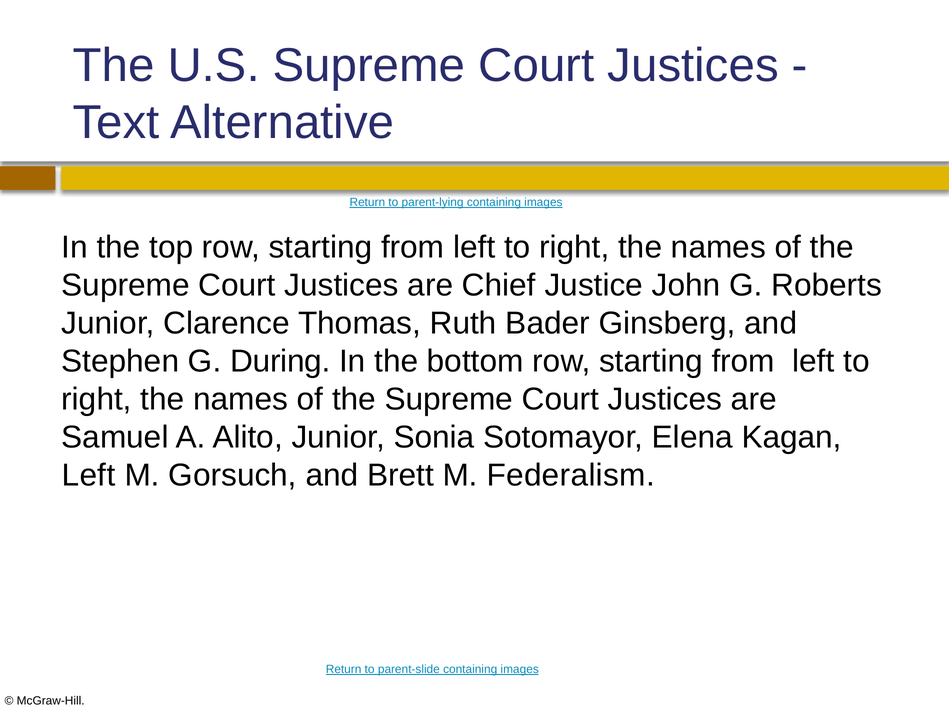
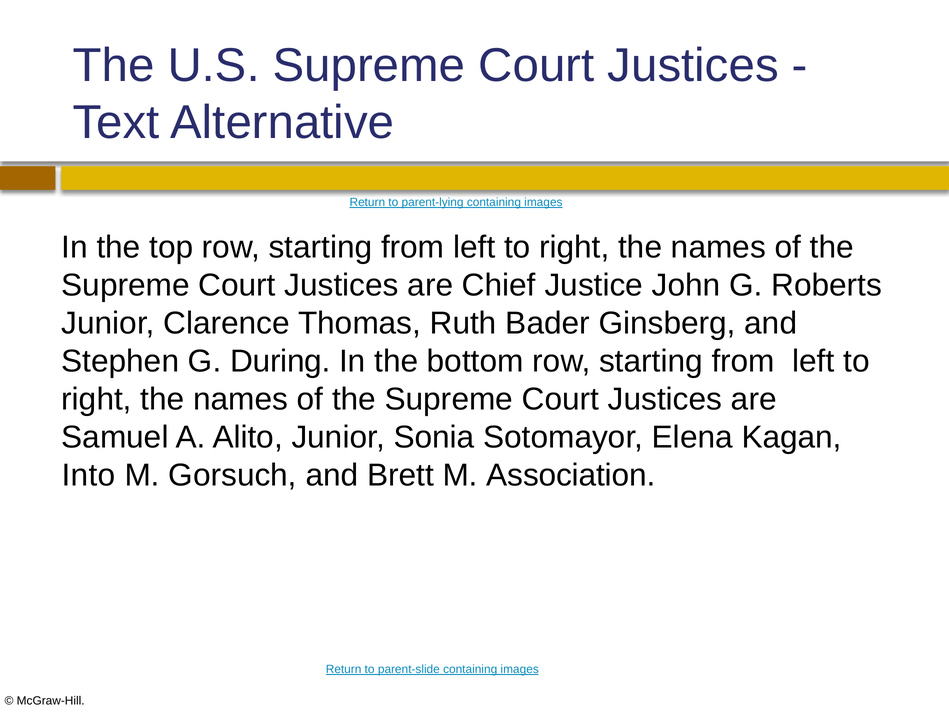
Left at (88, 475): Left -> Into
Federalism: Federalism -> Association
